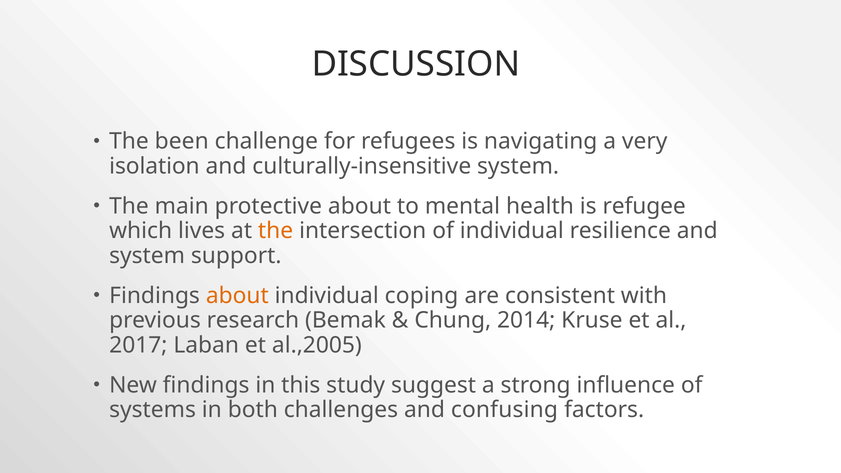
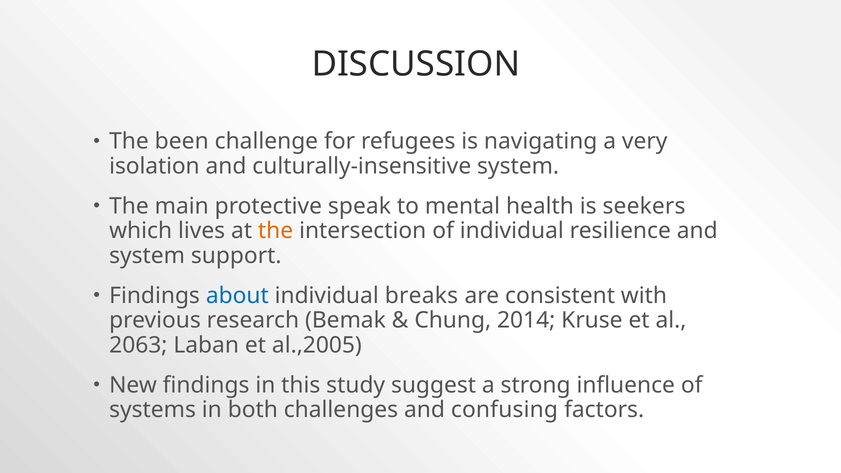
protective about: about -> speak
refugee: refugee -> seekers
about at (237, 296) colour: orange -> blue
coping: coping -> breaks
2017: 2017 -> 2063
